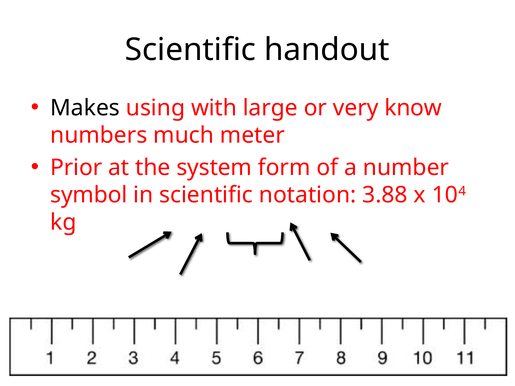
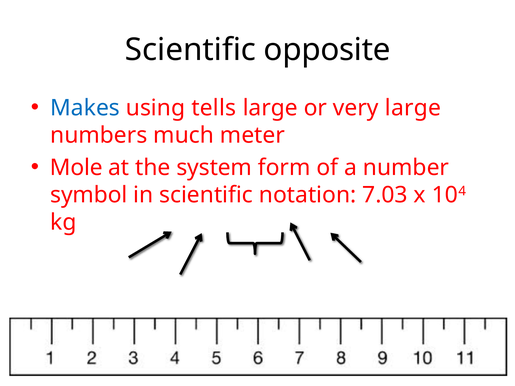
handout: handout -> opposite
Makes colour: black -> blue
with: with -> tells
very know: know -> large
Prior: Prior -> Mole
3.88: 3.88 -> 7.03
